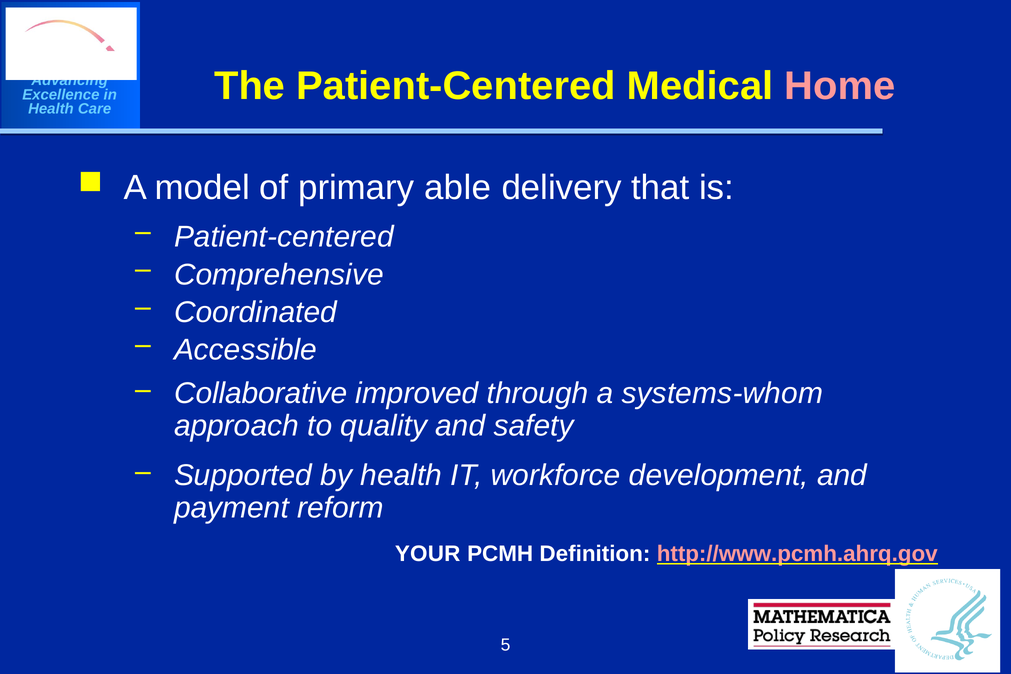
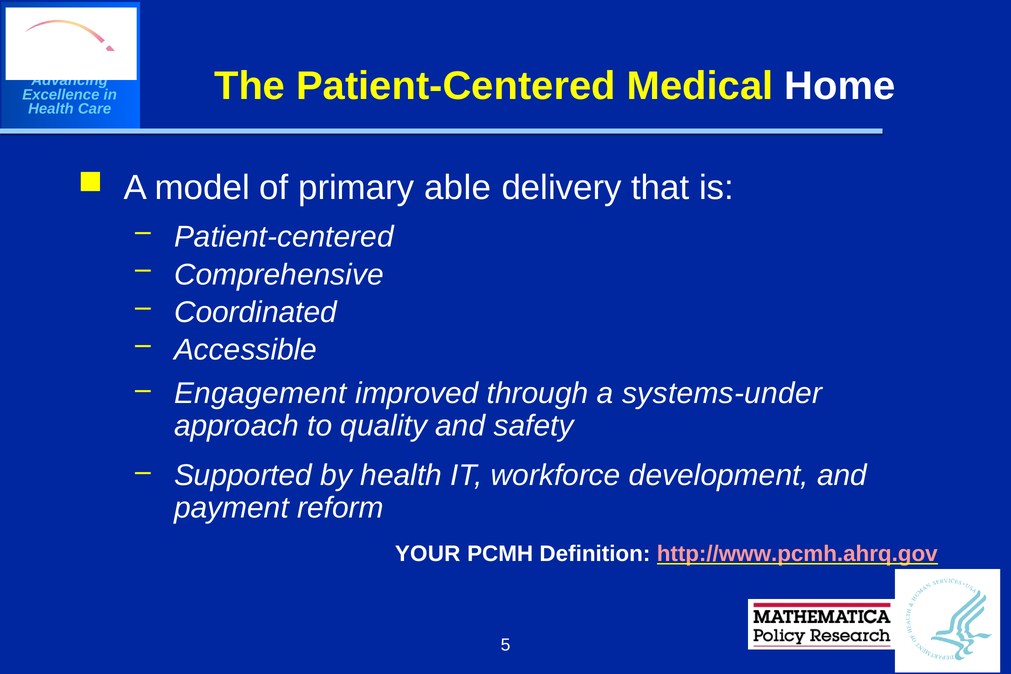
Home colour: pink -> white
Collaborative: Collaborative -> Engagement
systems-whom: systems-whom -> systems-under
